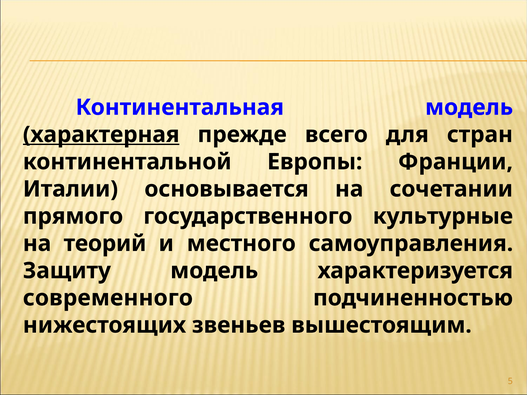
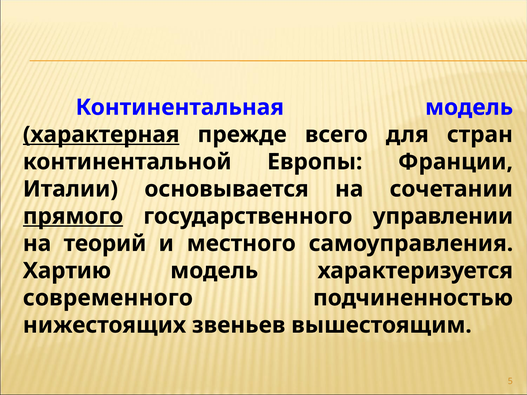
прямого underline: none -> present
культурные: культурные -> управлении
Защиту: Защиту -> Хартию
